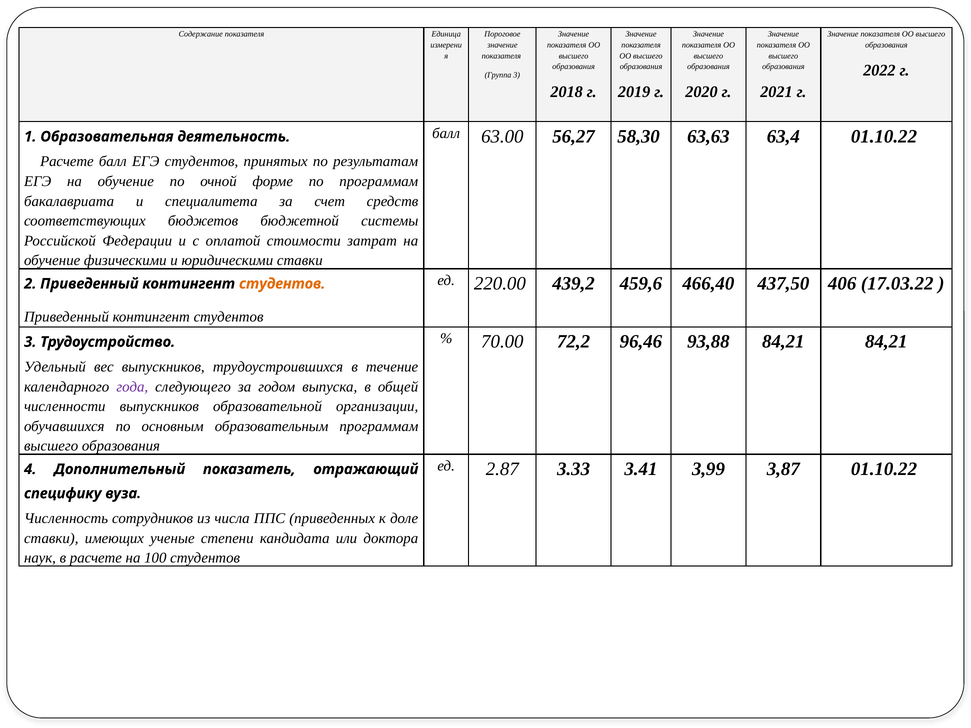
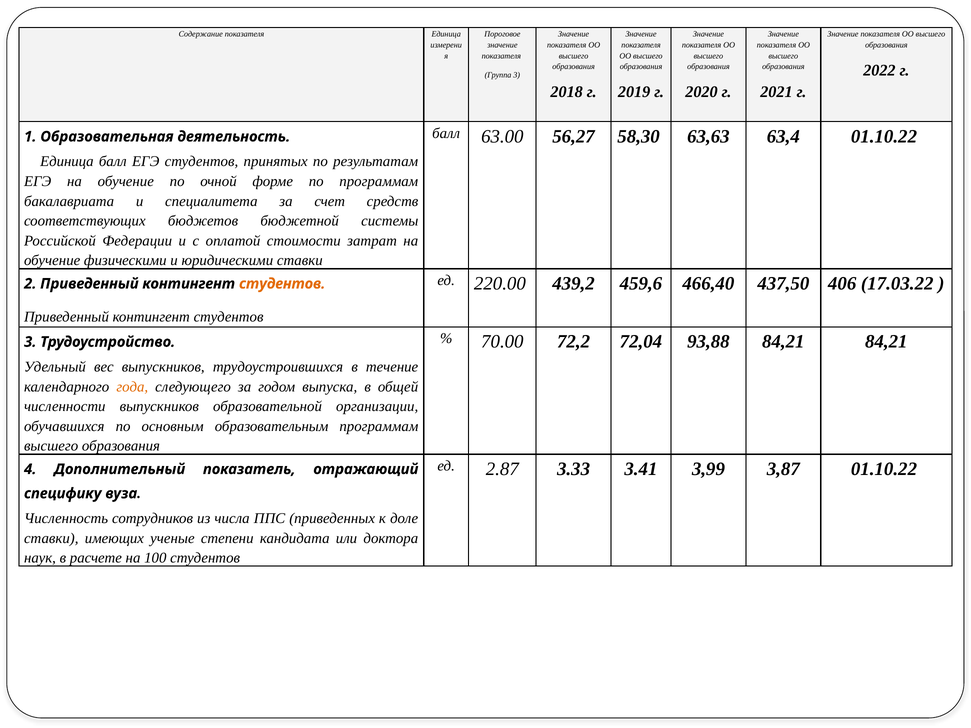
Расчете at (67, 162): Расчете -> Единица
96,46: 96,46 -> 72,04
года colour: purple -> orange
